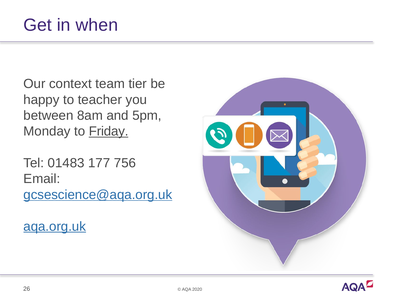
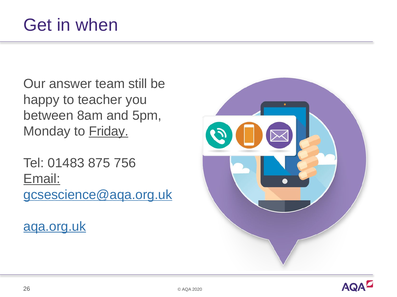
context: context -> answer
tier: tier -> still
177: 177 -> 875
Email underline: none -> present
